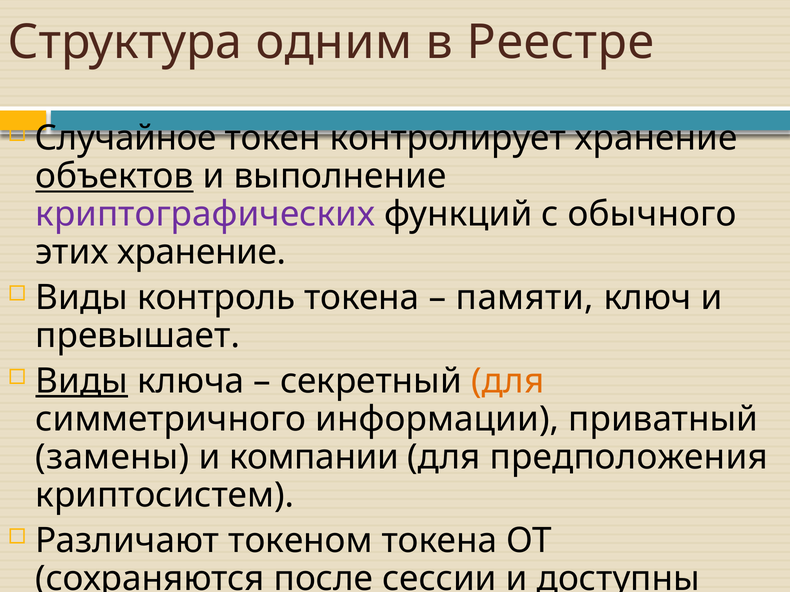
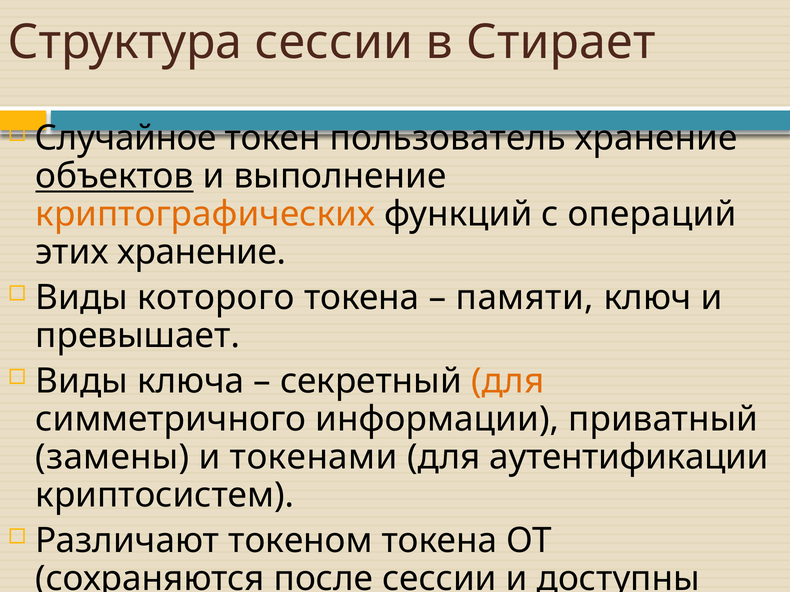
Структура одним: одним -> сессии
Реестре: Реестре -> Стирает
контролирует: контролирует -> пользователь
криптографических colour: purple -> orange
обычного: обычного -> операций
контроль: контроль -> которого
Виды at (82, 382) underline: present -> none
компании: компании -> токенами
предположения: предположения -> аутентификации
